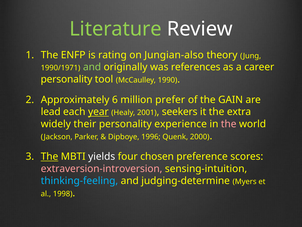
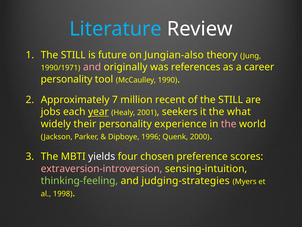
Literature colour: light green -> light blue
ENFP at (73, 55): ENFP -> STILL
rating: rating -> future
and at (92, 67) colour: light green -> pink
6: 6 -> 7
prefer: prefer -> recent
of the GAIN: GAIN -> STILL
lead: lead -> jobs
extra: extra -> what
The at (50, 156) underline: present -> none
thinking-feeling colour: light blue -> light green
judging-determine: judging-determine -> judging-strategies
